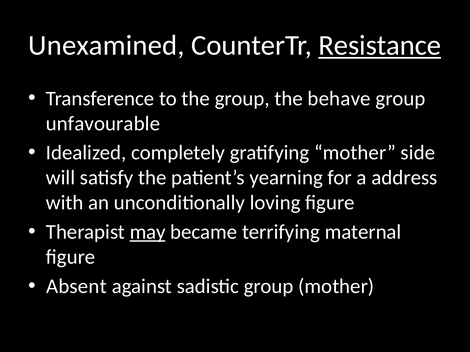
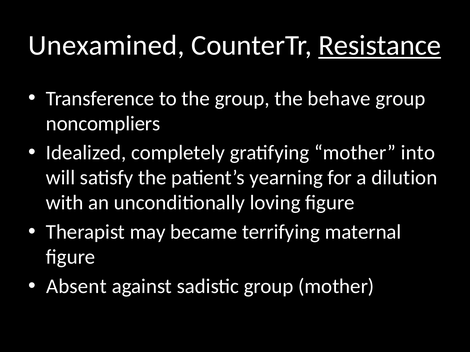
unfavourable: unfavourable -> noncompliers
side: side -> into
address: address -> dilution
may underline: present -> none
